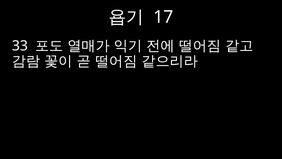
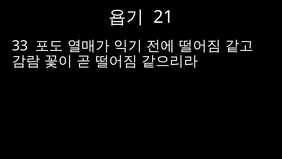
17: 17 -> 21
